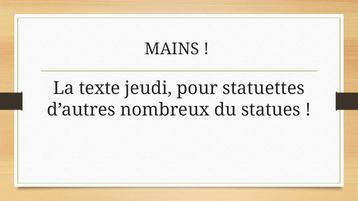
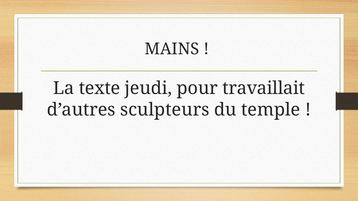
statuettes: statuettes -> travaillait
nombreux: nombreux -> sculpteurs
statues: statues -> temple
